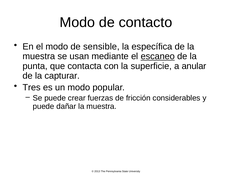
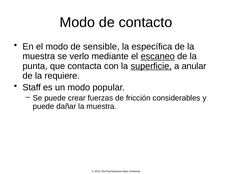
usan: usan -> verlo
superficie underline: none -> present
capturar: capturar -> requiere
Tres: Tres -> Staff
